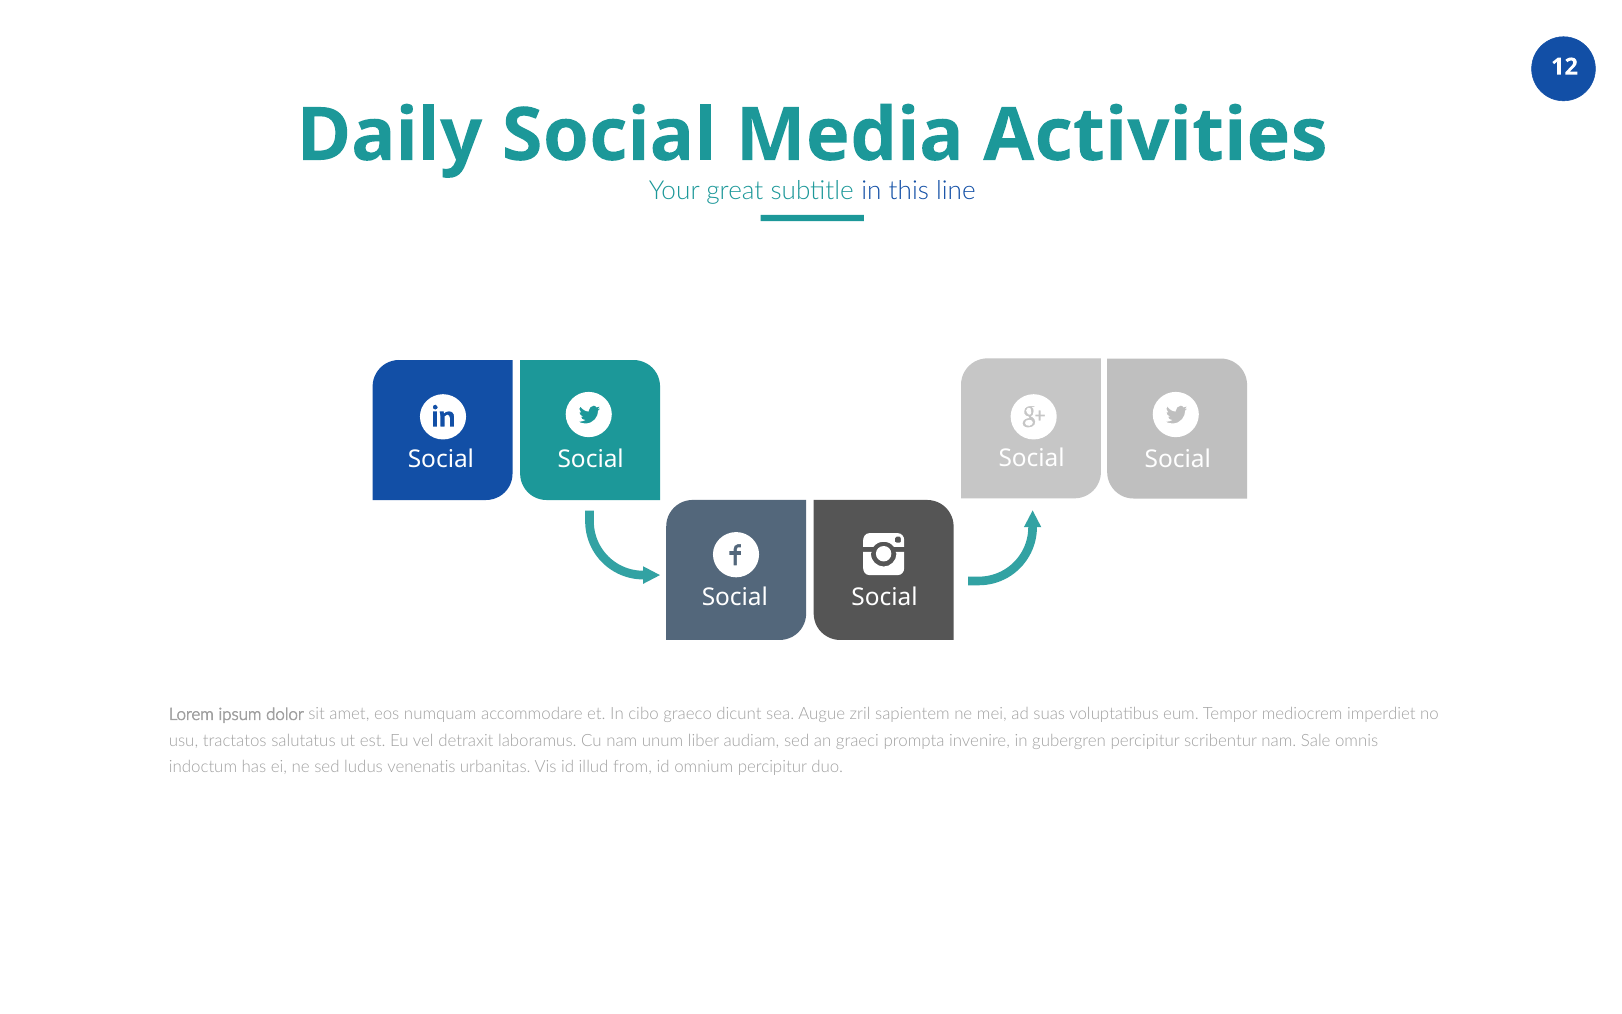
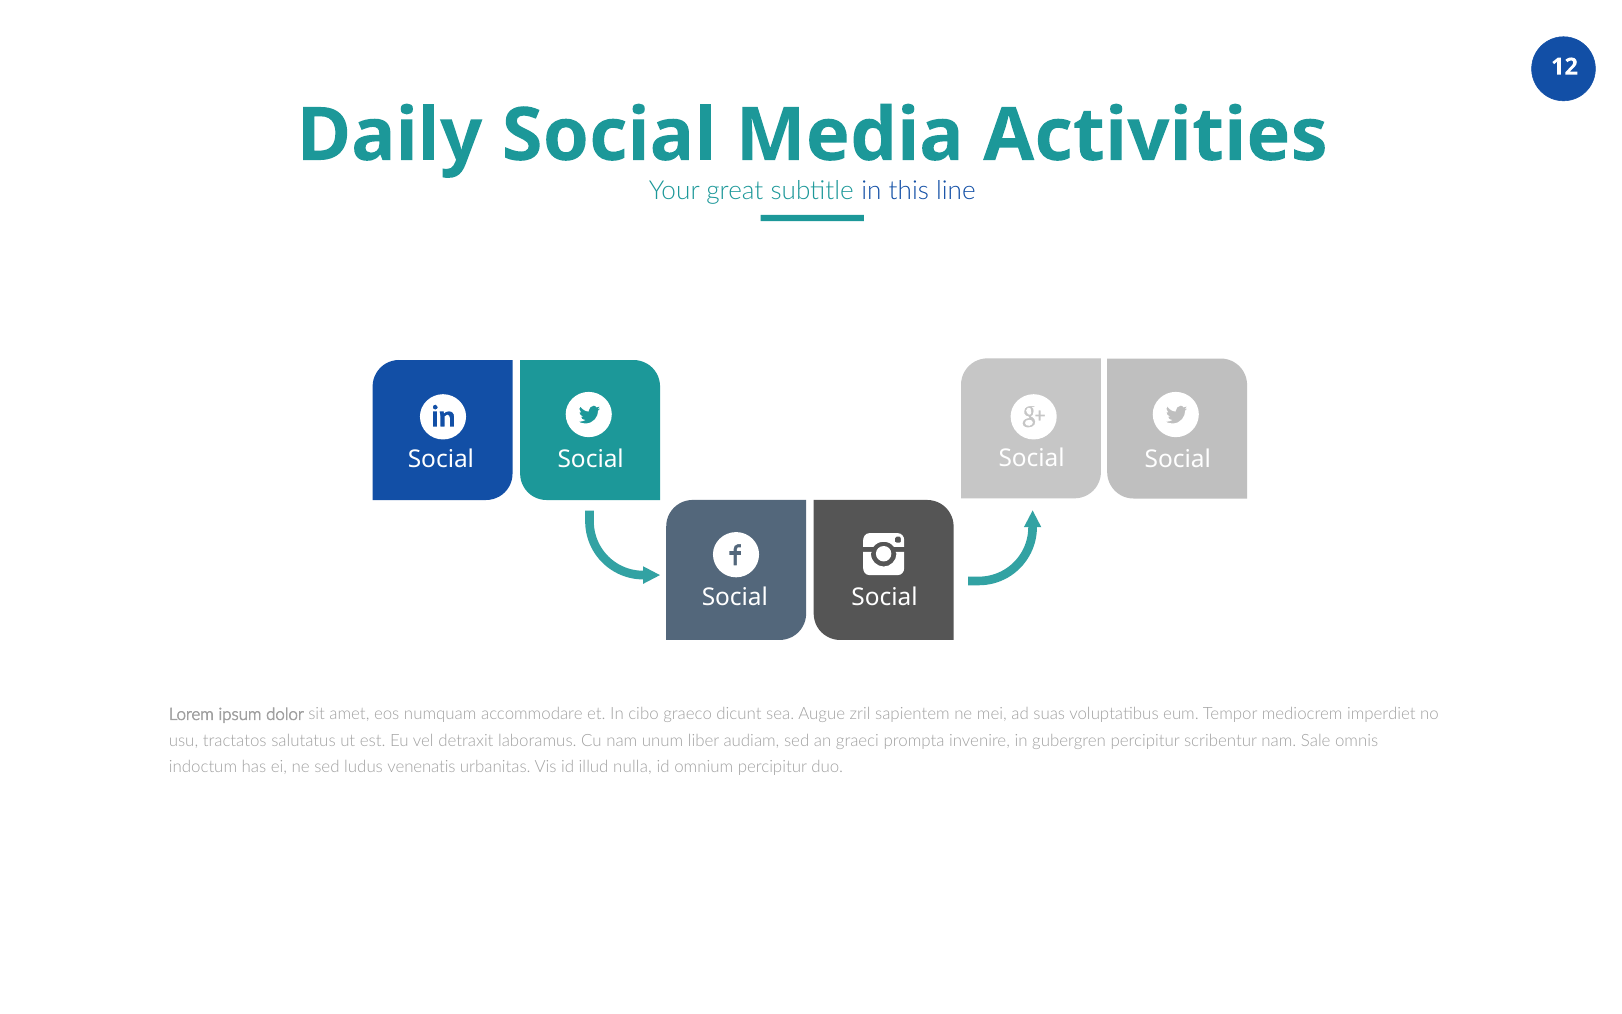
from: from -> nulla
